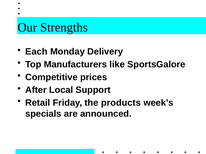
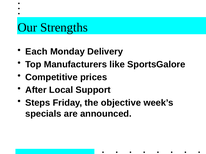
Retail: Retail -> Steps
products: products -> objective
